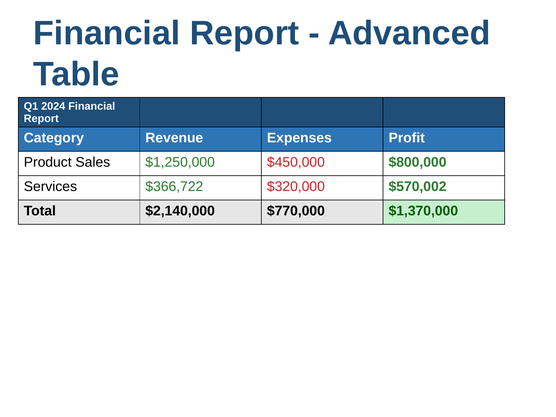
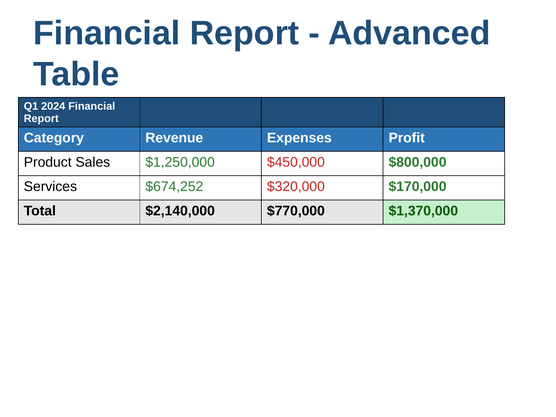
$366,722: $366,722 -> $674,252
$570,002: $570,002 -> $170,000
